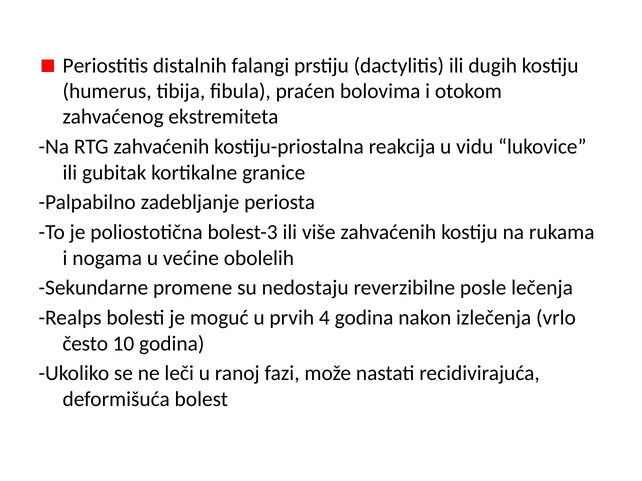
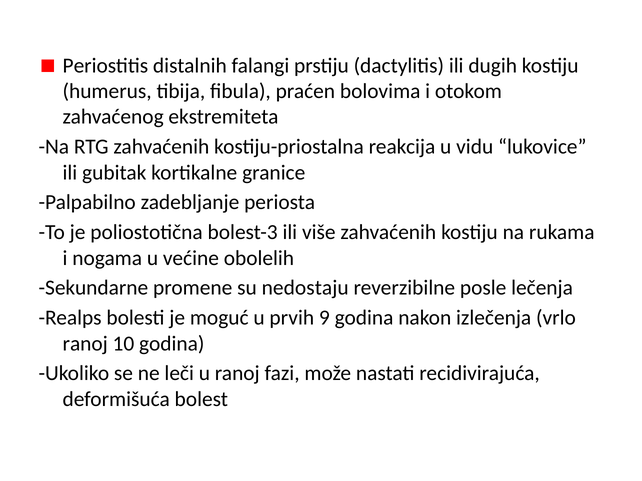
4: 4 -> 9
često at (85, 344): često -> ranoj
